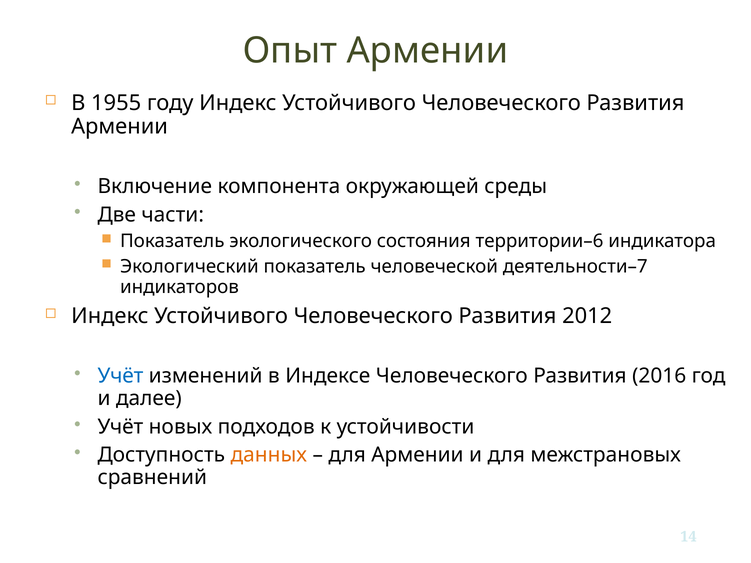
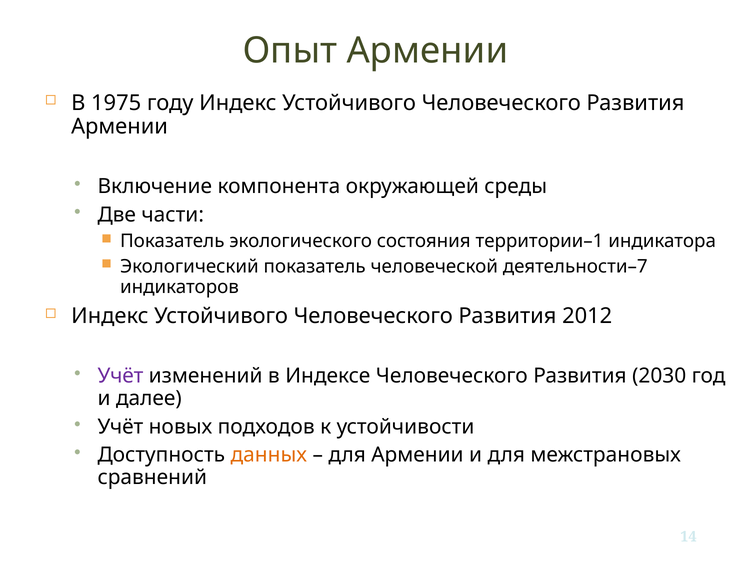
1955: 1955 -> 1975
территории–6: территории–6 -> территории–1
Учёт at (120, 376) colour: blue -> purple
2016: 2016 -> 2030
